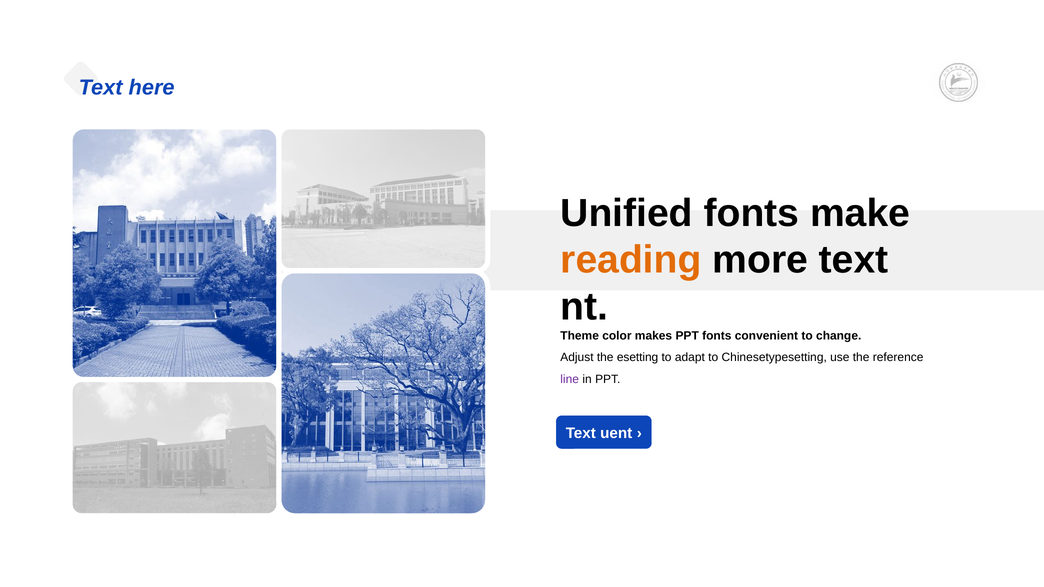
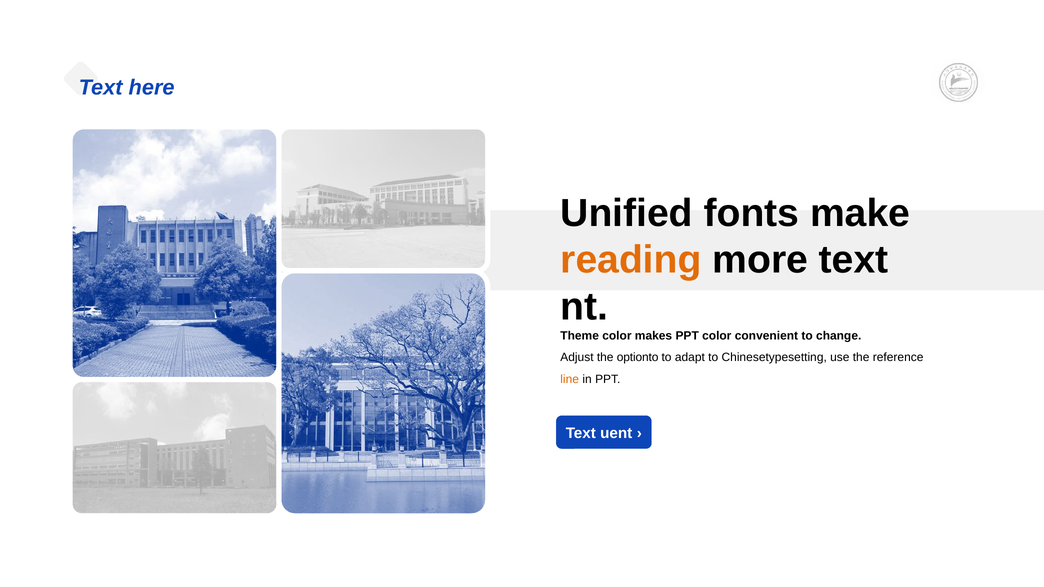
PPT fonts: fonts -> color
esetting: esetting -> optionto
line colour: purple -> orange
